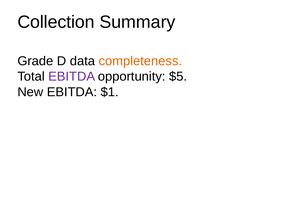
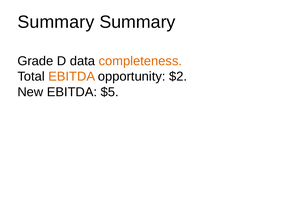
Collection at (56, 22): Collection -> Summary
EBITDA at (72, 77) colour: purple -> orange
$5: $5 -> $2
$1: $1 -> $5
